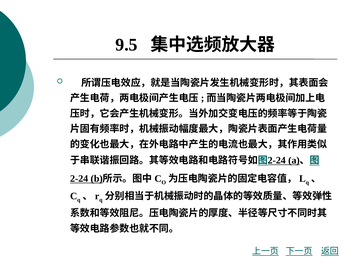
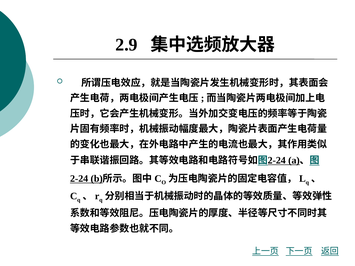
9.5: 9.5 -> 2.9
